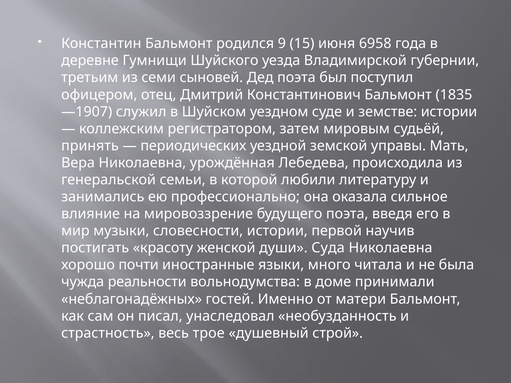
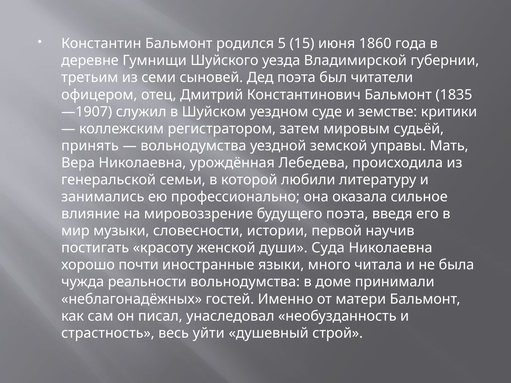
9: 9 -> 5
6958: 6958 -> 1860
поступил: поступил -> читатели
земстве истории: истории -> критики
периодических at (193, 146): периодических -> вольнодумства
трое: трое -> уйти
